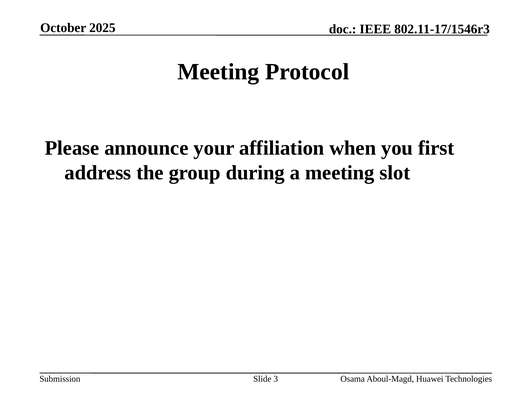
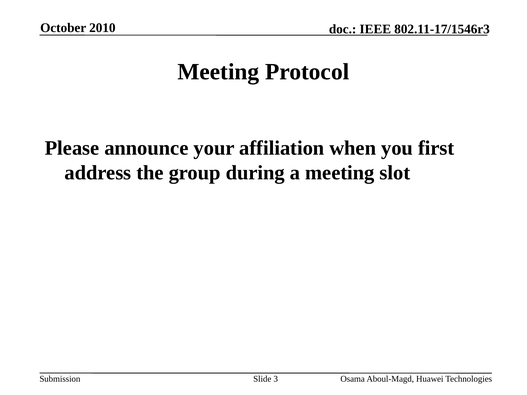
2025: 2025 -> 2010
